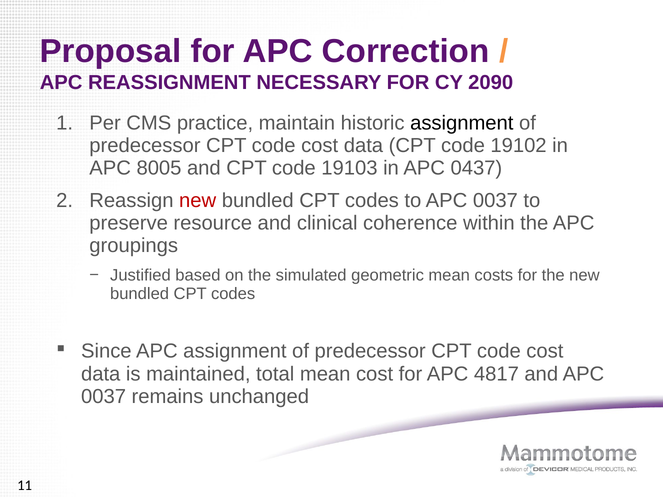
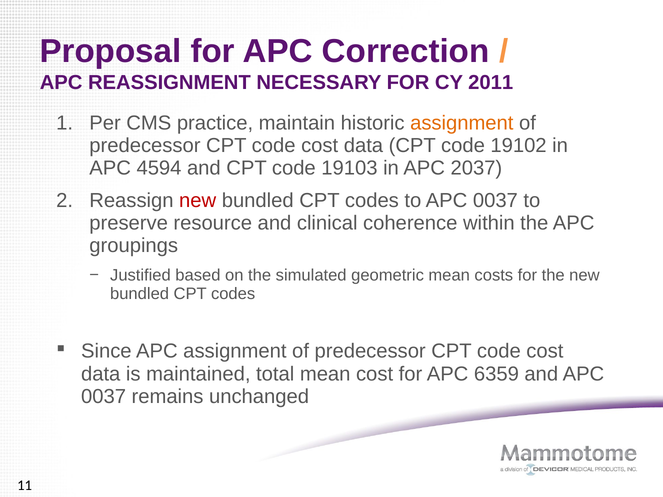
2090: 2090 -> 2011
assignment at (462, 123) colour: black -> orange
8005: 8005 -> 4594
0437: 0437 -> 2037
4817: 4817 -> 6359
